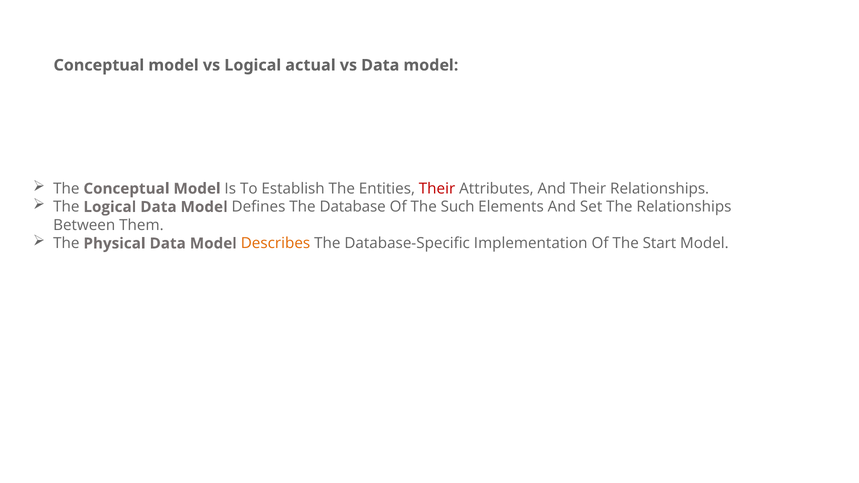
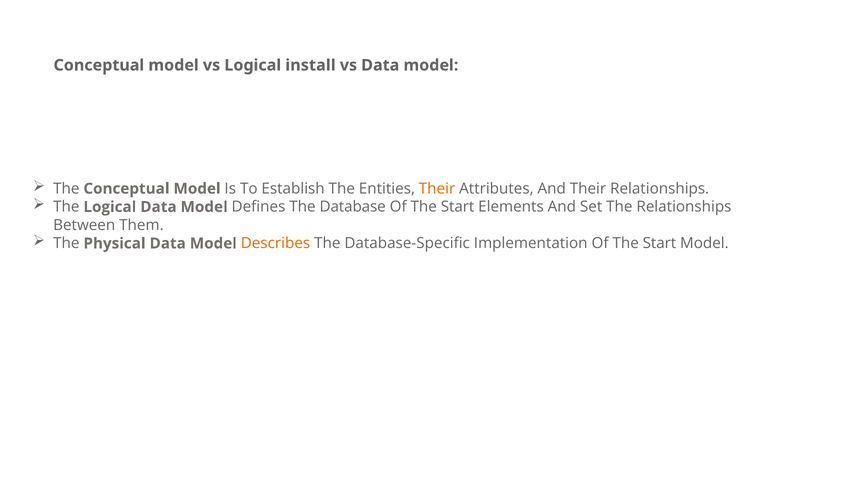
actual: actual -> install
Their at (437, 189) colour: red -> orange
Such at (458, 207): Such -> Start
